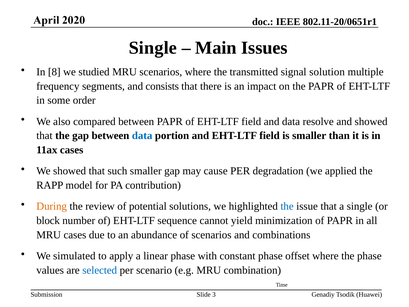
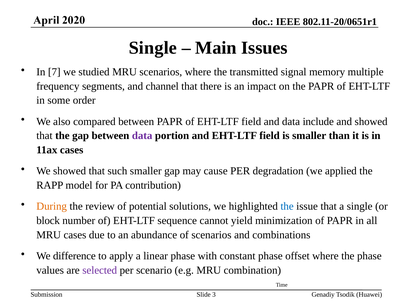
8: 8 -> 7
solution: solution -> memory
consists: consists -> channel
resolve: resolve -> include
data at (142, 136) colour: blue -> purple
simulated: simulated -> difference
selected colour: blue -> purple
